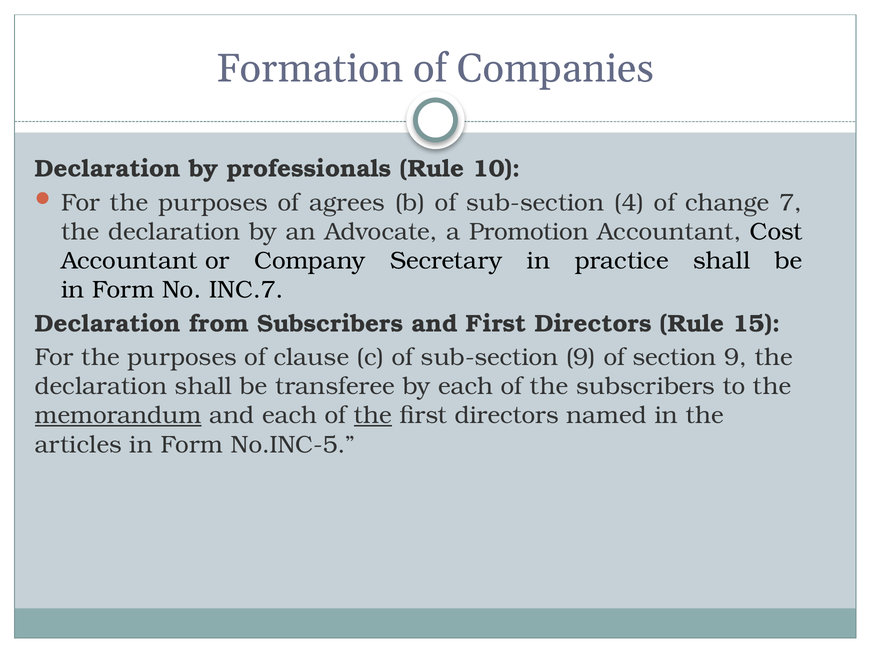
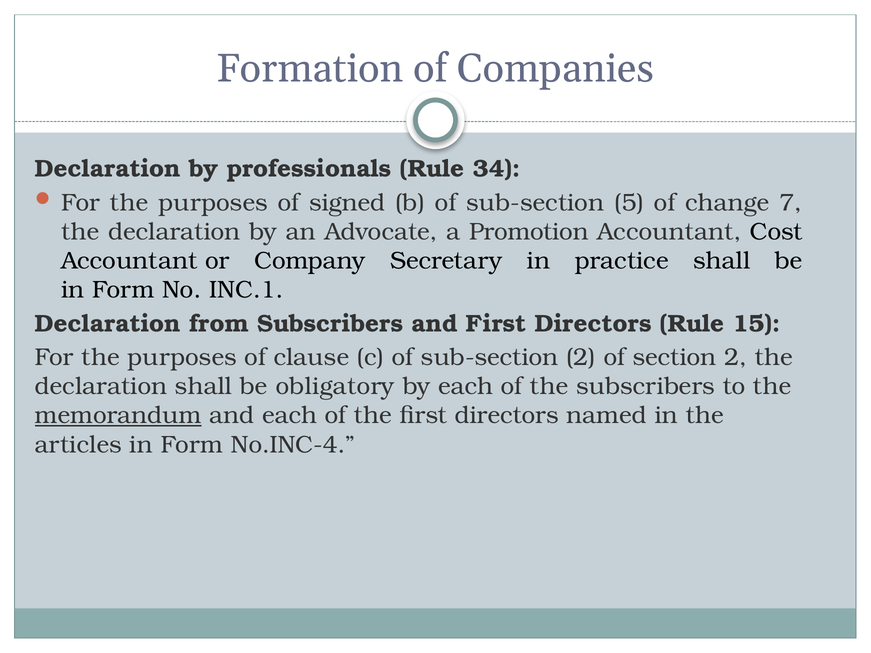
10: 10 -> 34
agrees: agrees -> signed
4: 4 -> 5
INC.7: INC.7 -> INC.1
sub-section 9: 9 -> 2
section 9: 9 -> 2
transferee: transferee -> obligatory
the at (373, 416) underline: present -> none
No.INC-5: No.INC-5 -> No.INC-4
